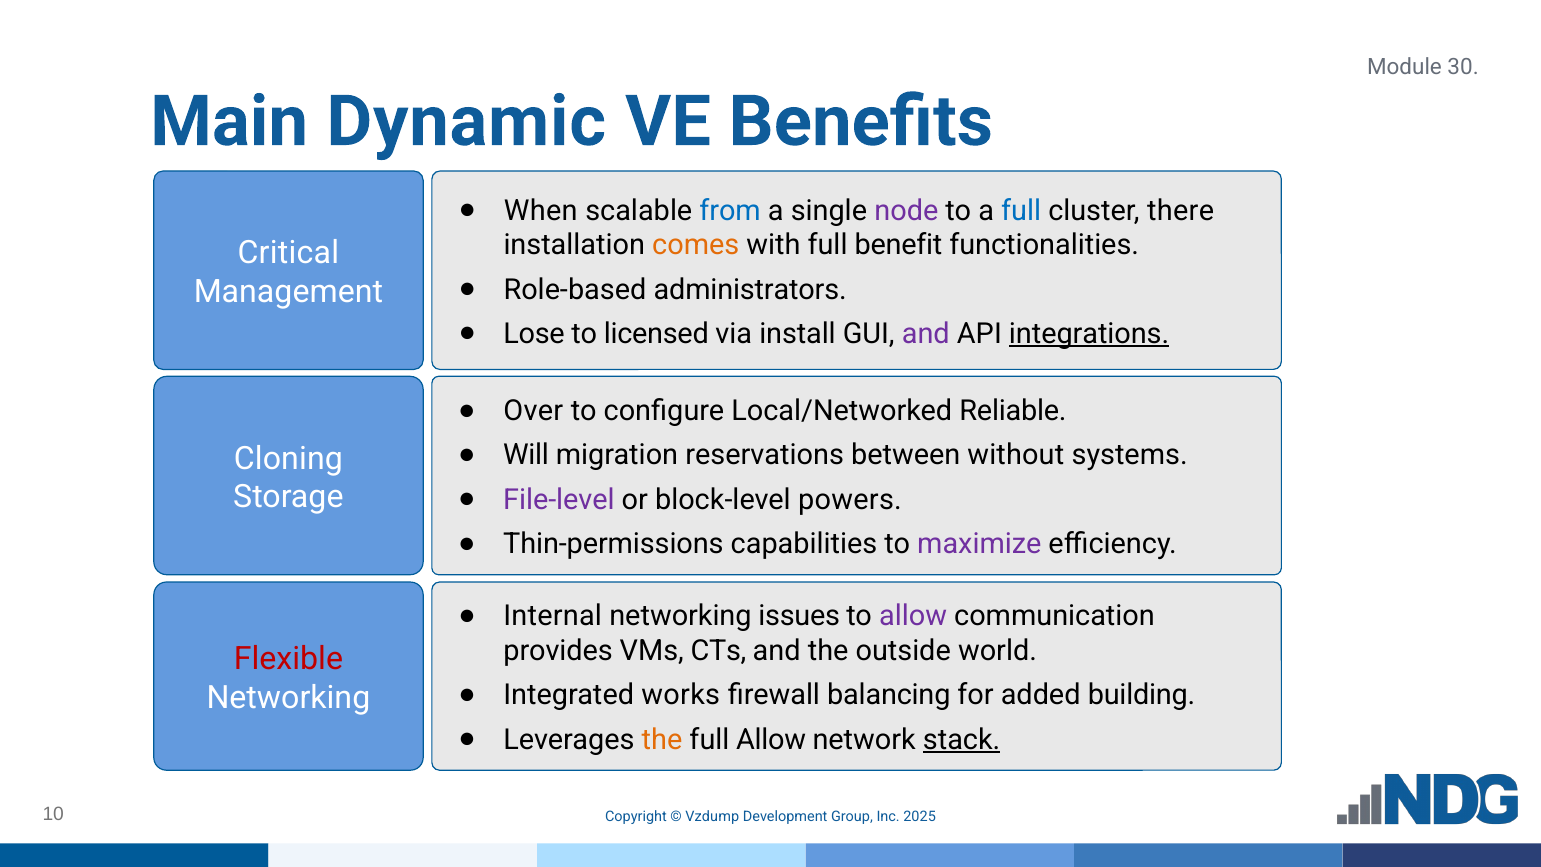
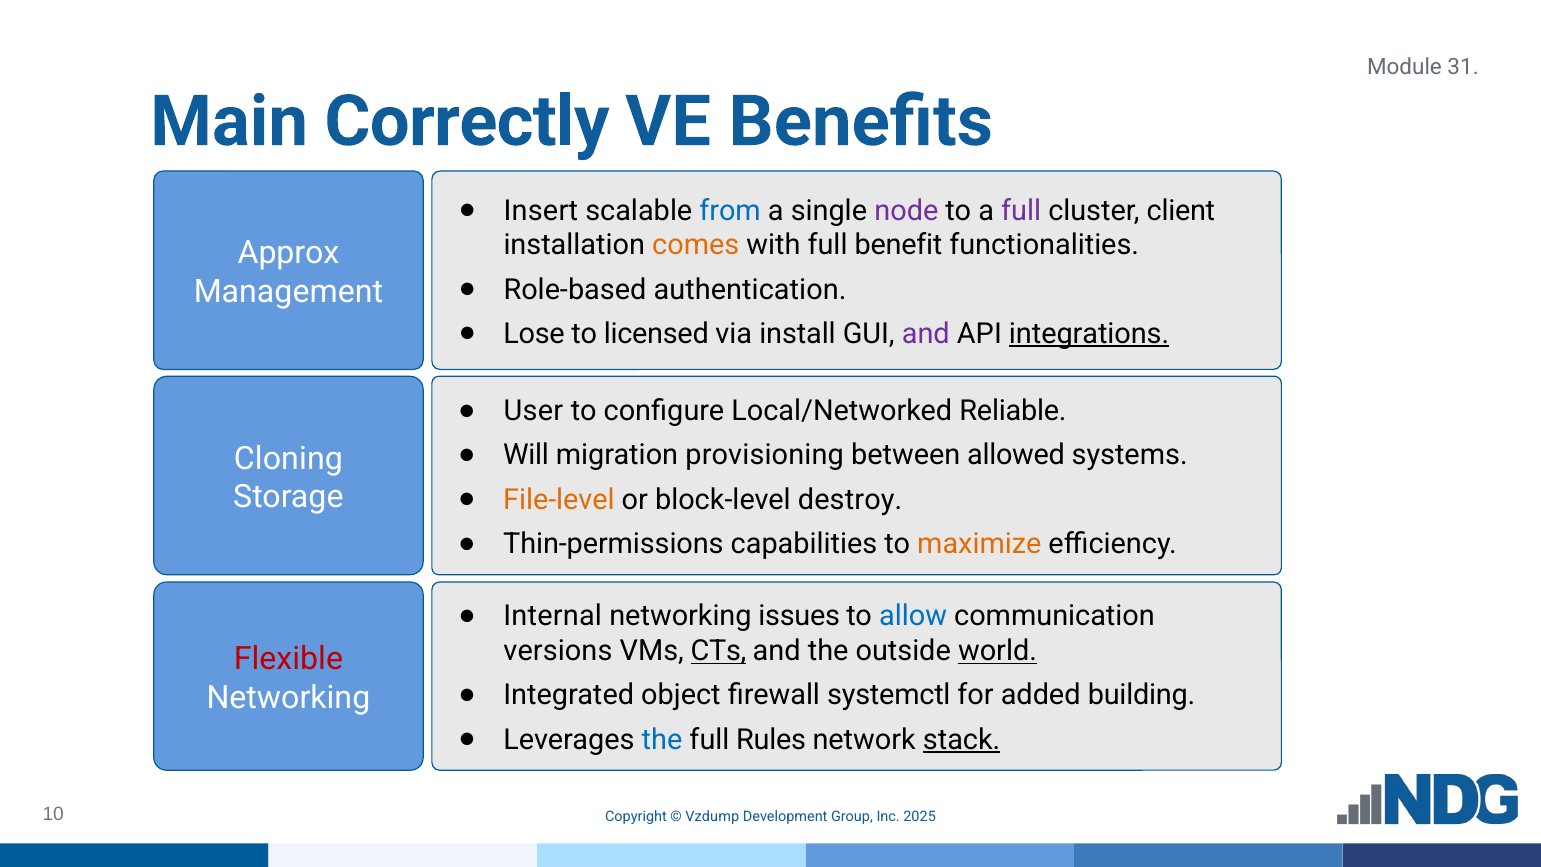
30: 30 -> 31
Dynamic: Dynamic -> Correctly
When: When -> Insert
full at (1021, 211) colour: blue -> purple
there: there -> client
Critical: Critical -> Approx
administrators: administrators -> authentication
Over: Over -> User
reservations: reservations -> provisioning
without: without -> allowed
File-level colour: purple -> orange
powers: powers -> destroy
maximize colour: purple -> orange
allow at (913, 616) colour: purple -> blue
provides: provides -> versions
CTs underline: none -> present
world underline: none -> present
works: works -> object
balancing: balancing -> systemctl
the at (662, 740) colour: orange -> blue
full Allow: Allow -> Rules
